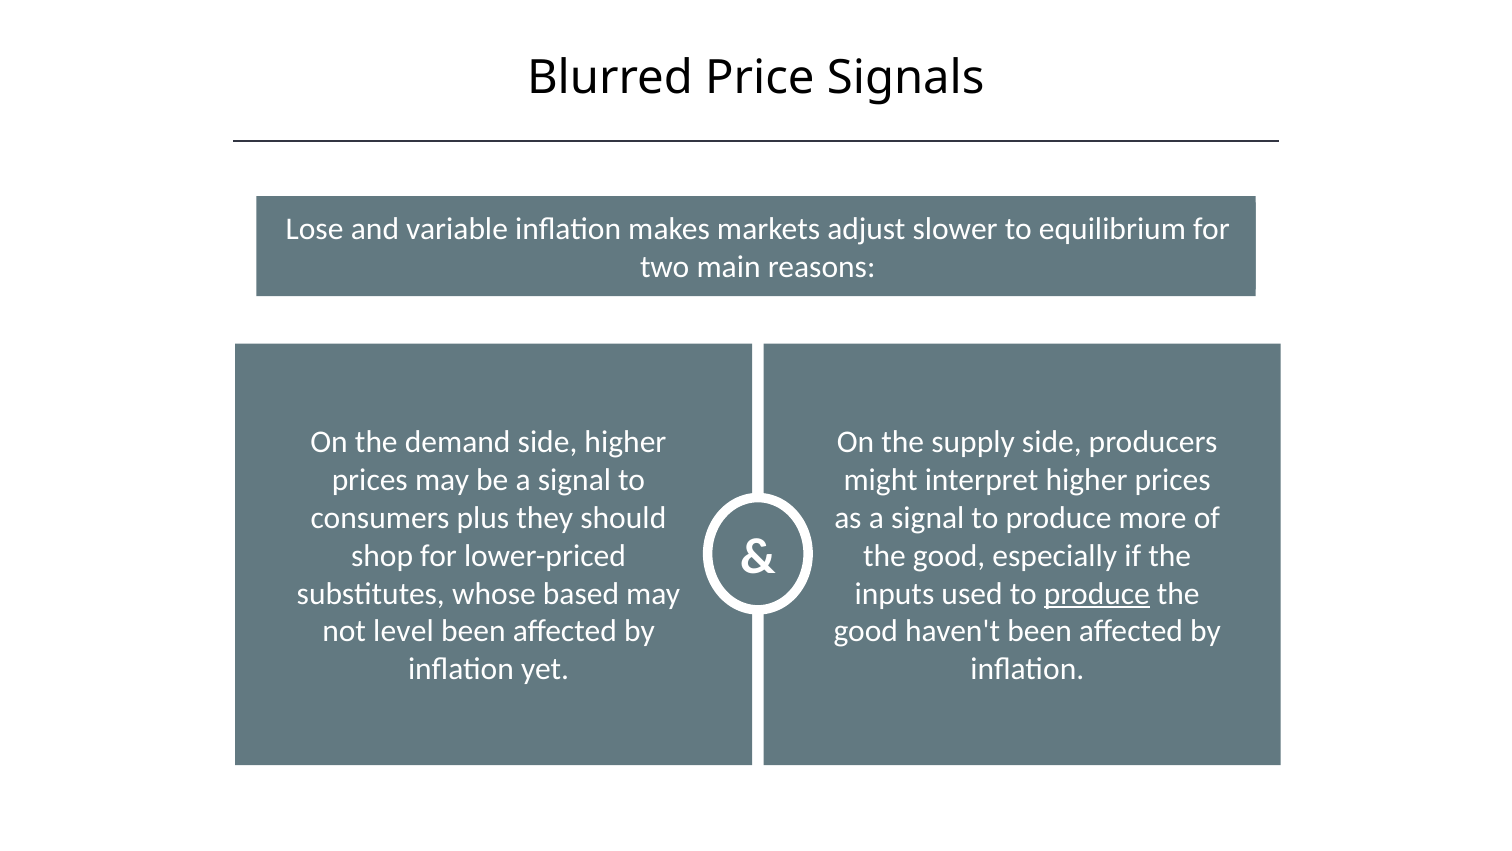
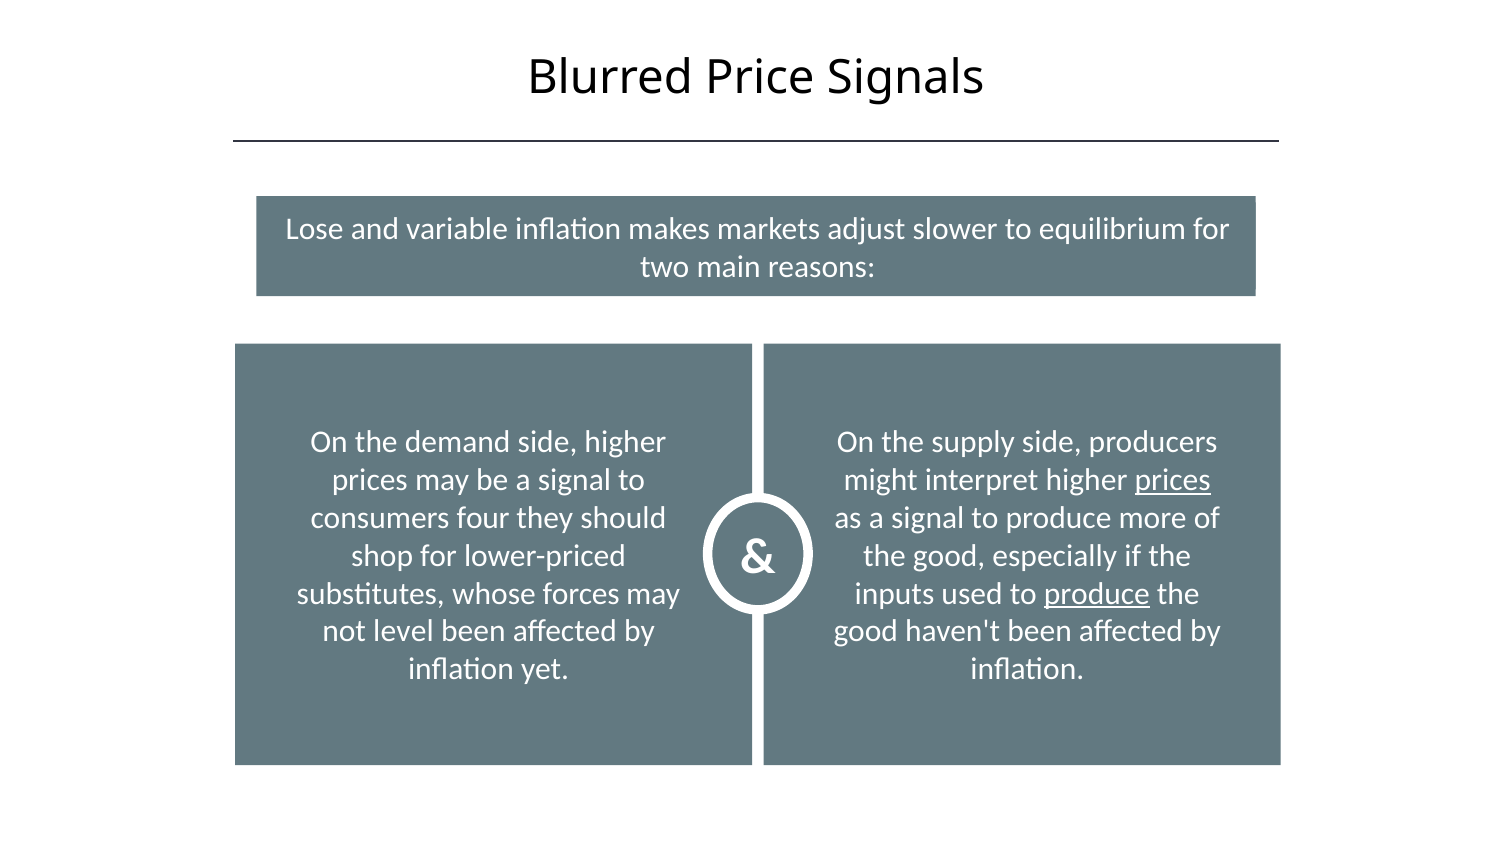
prices at (1173, 480) underline: none -> present
plus: plus -> four
based: based -> forces
